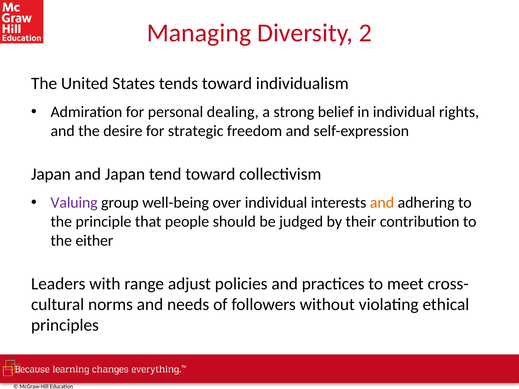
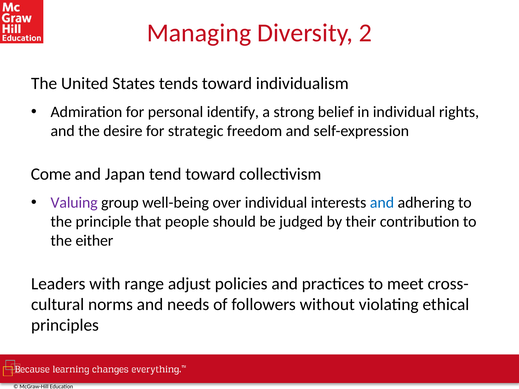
dealing: dealing -> identify
Japan at (51, 174): Japan -> Come
and at (382, 203) colour: orange -> blue
